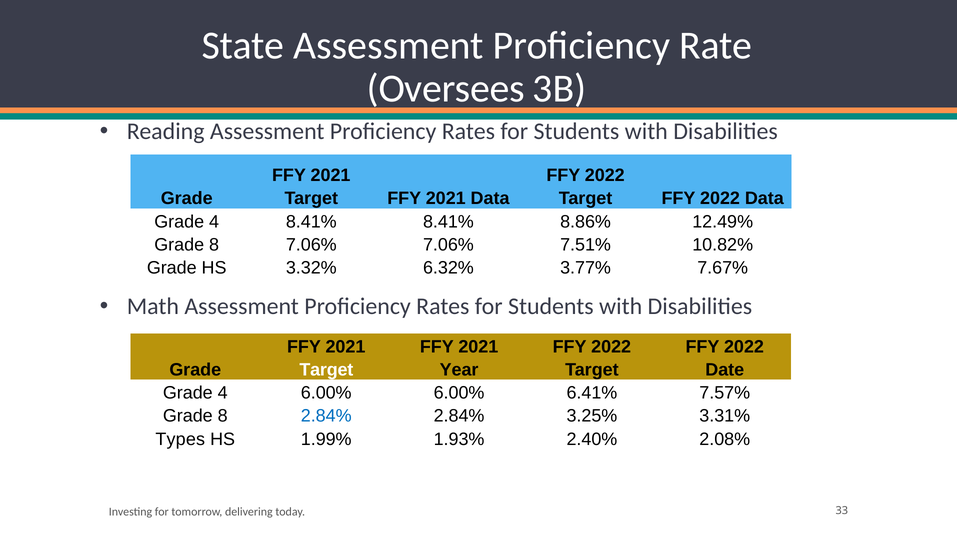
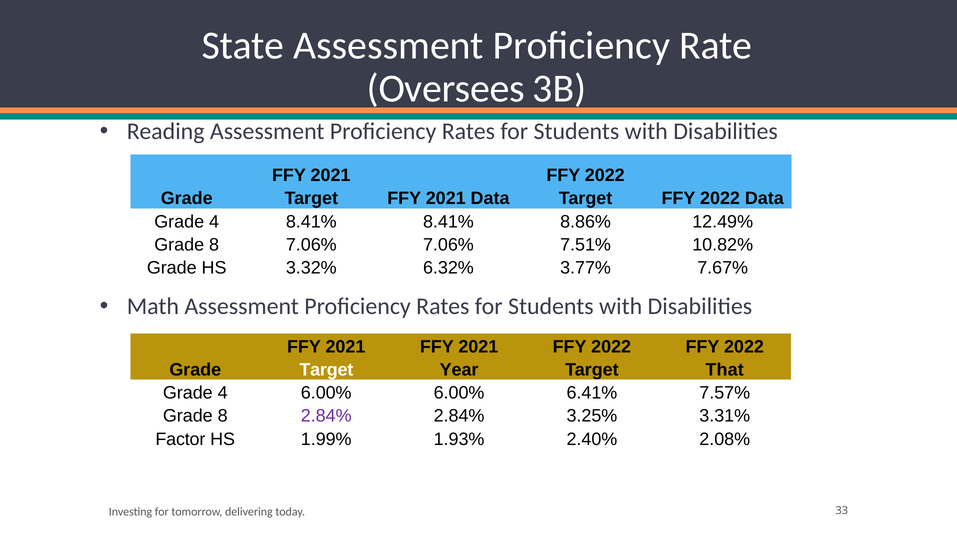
Date: Date -> That
2.84% at (326, 416) colour: blue -> purple
Types: Types -> Factor
